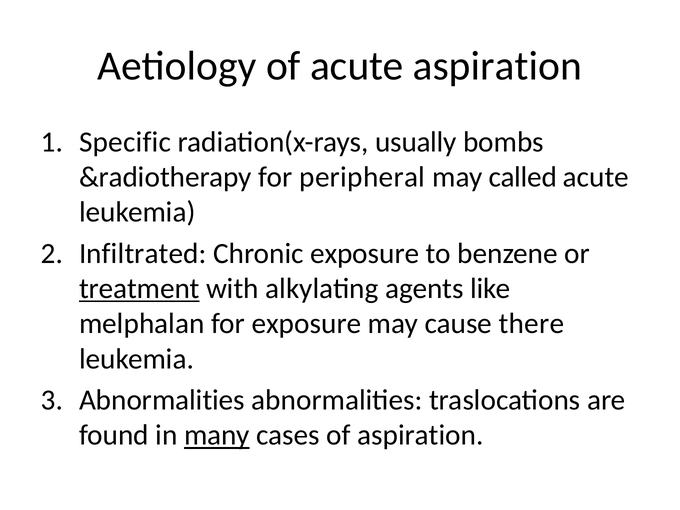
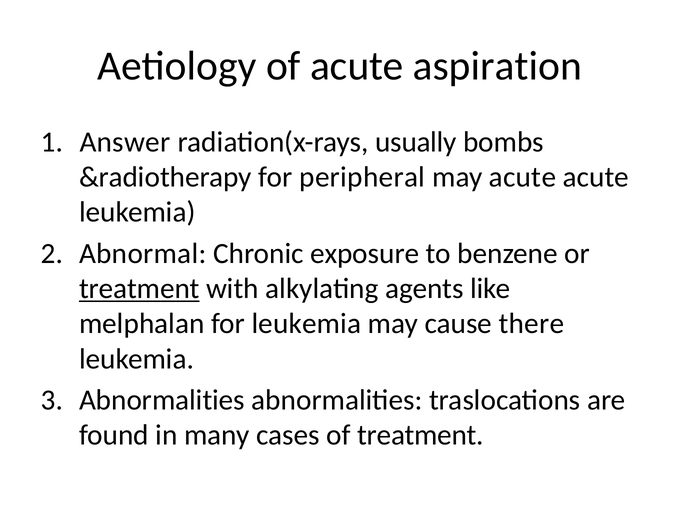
Specific: Specific -> Answer
may called: called -> acute
Infiltrated: Infiltrated -> Abnormal
for exposure: exposure -> leukemia
many underline: present -> none
of aspiration: aspiration -> treatment
